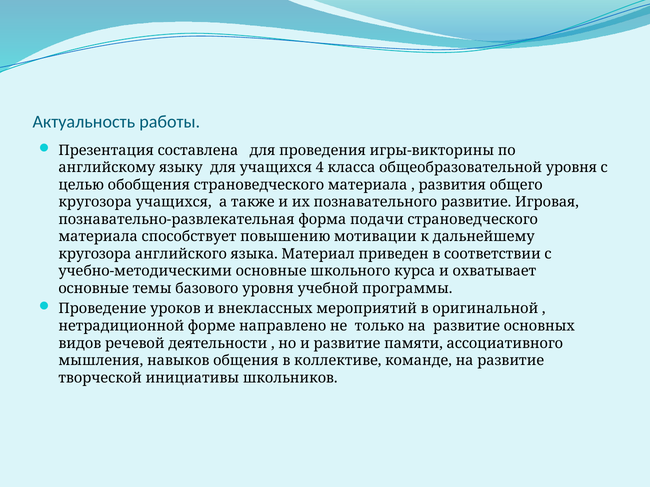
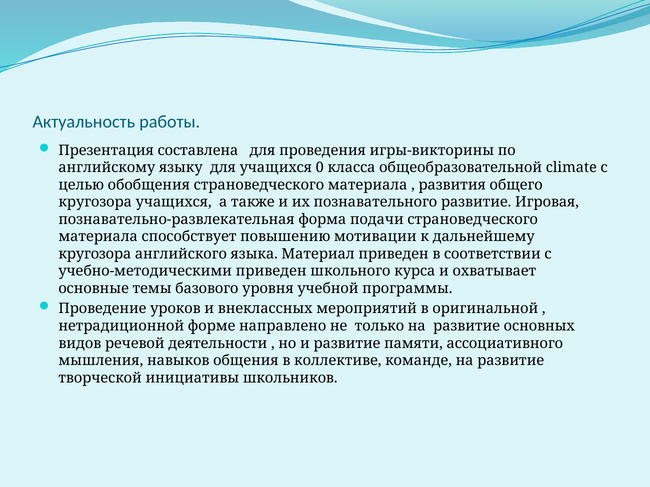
4: 4 -> 0
общеобразовательной уровня: уровня -> climate
учебно-методическими основные: основные -> приведен
